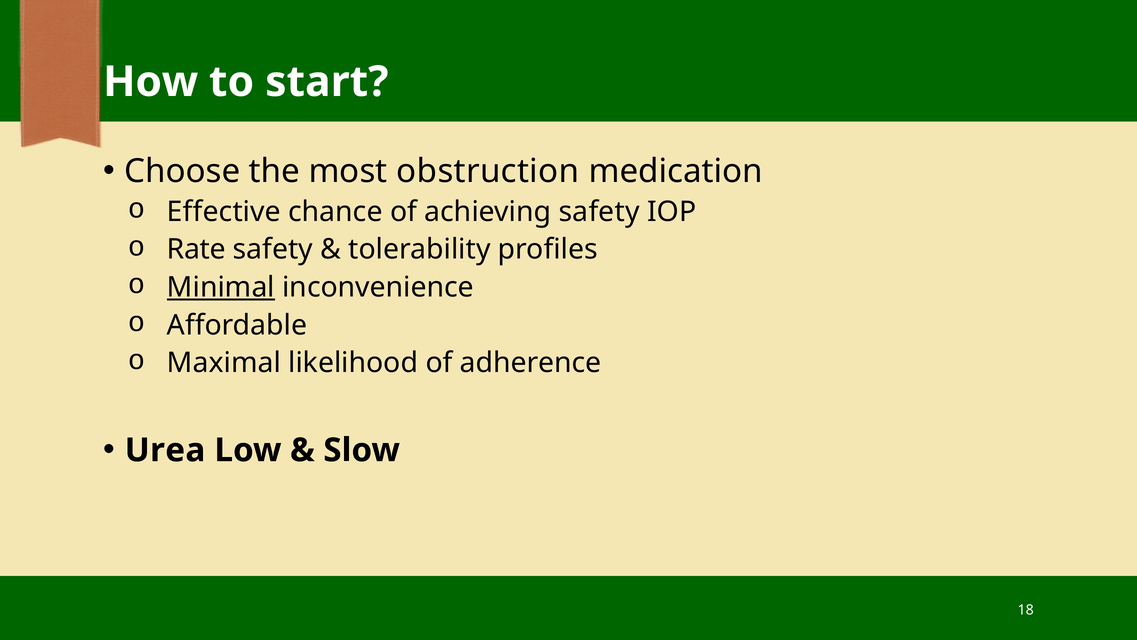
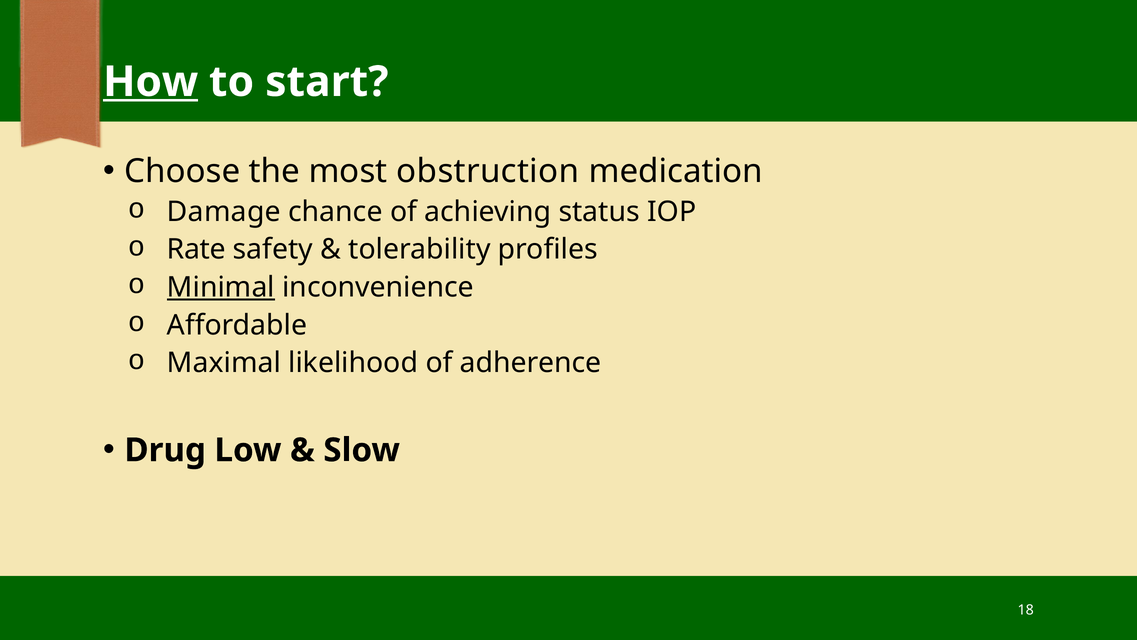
How underline: none -> present
Effective: Effective -> Damage
achieving safety: safety -> status
Urea: Urea -> Drug
